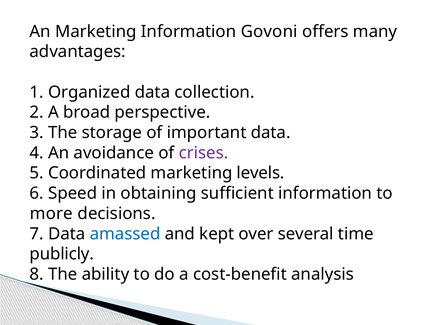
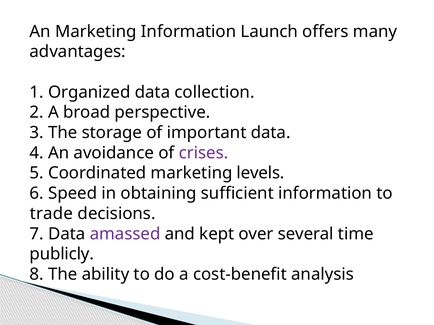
Govoni: Govoni -> Launch
more: more -> trade
amassed colour: blue -> purple
